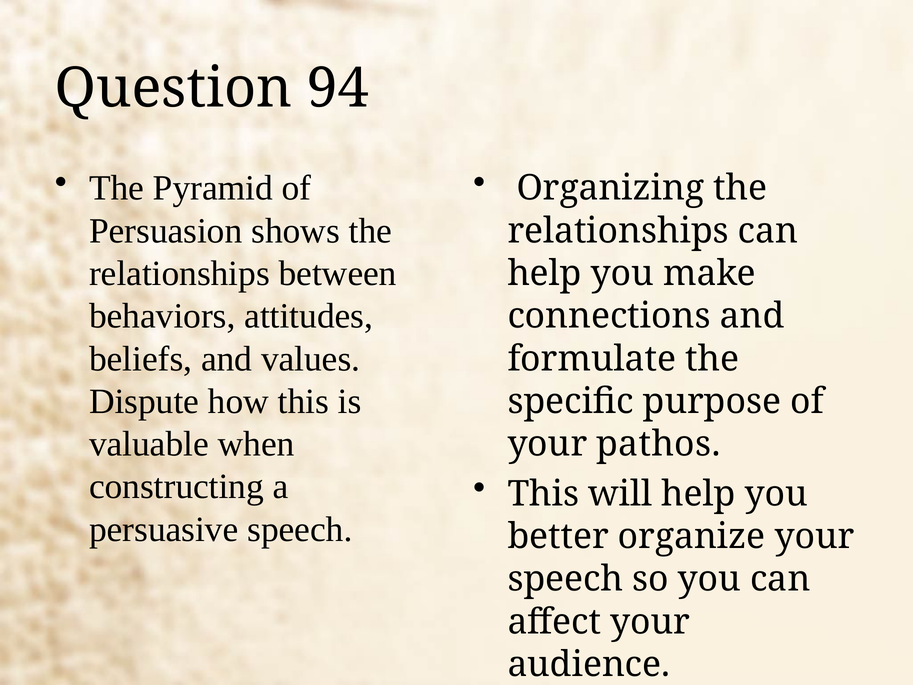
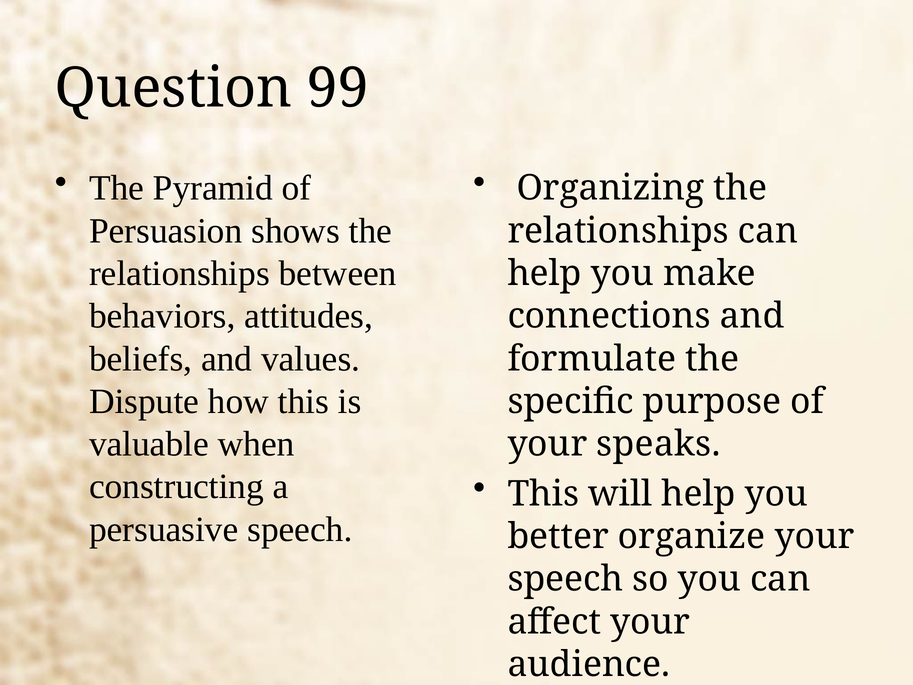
94: 94 -> 99
pathos: pathos -> speaks
